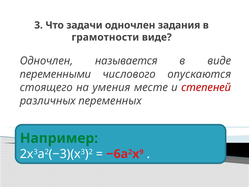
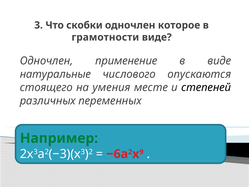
задачи: задачи -> скобки
задания: задания -> которое
называется: называется -> применение
переменными: переменными -> натуральные
степеней colour: red -> black
